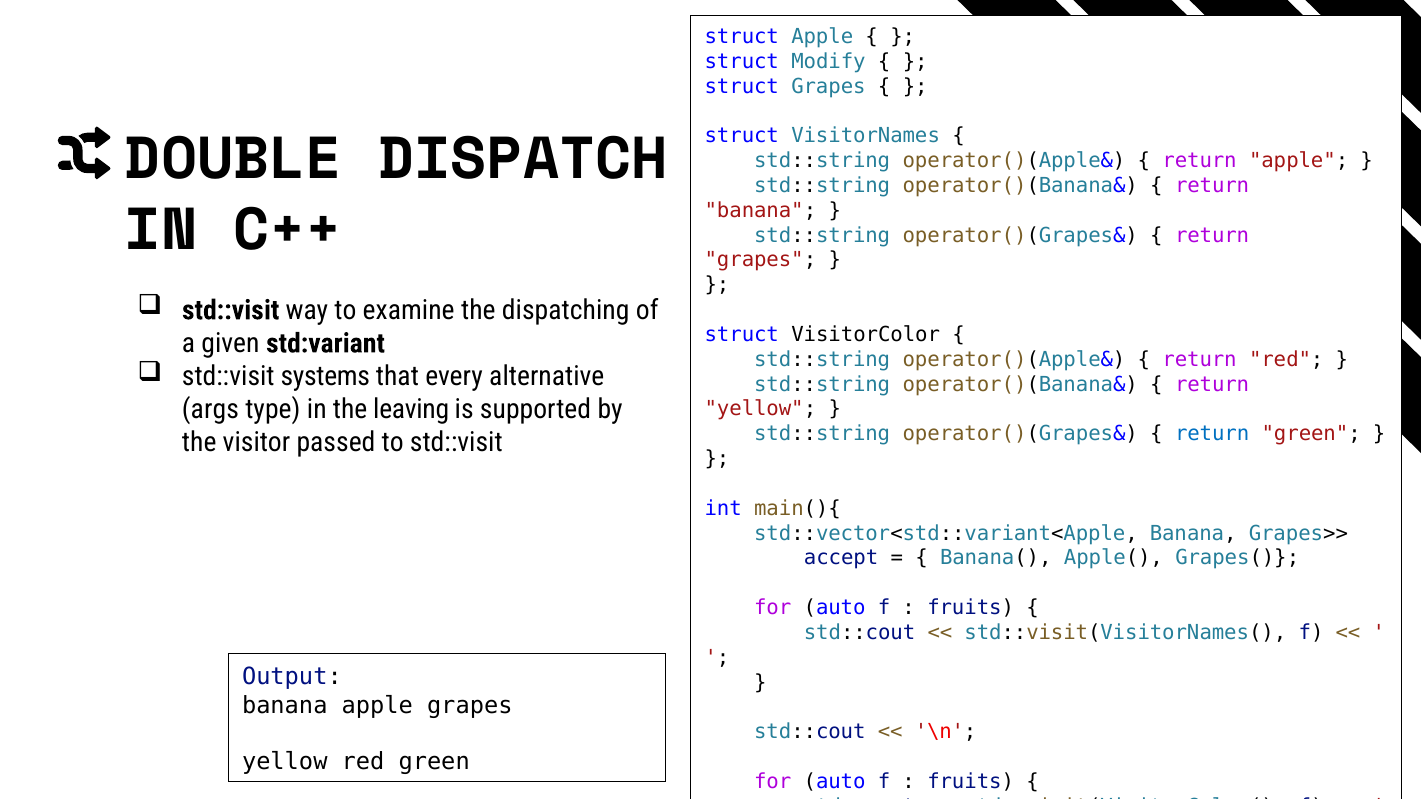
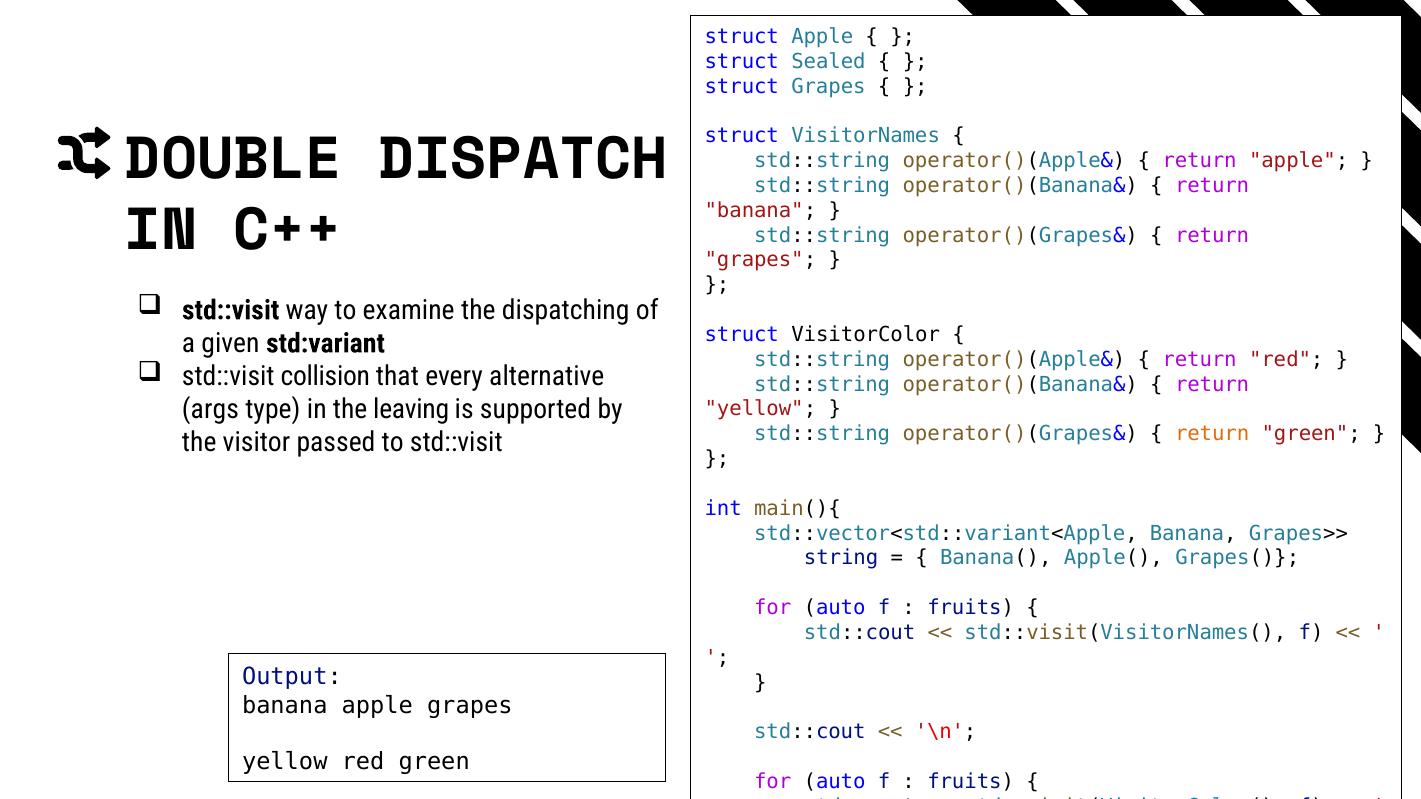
Modify: Modify -> Sealed
systems: systems -> collision
return at (1212, 434) colour: blue -> orange
accept: accept -> string
